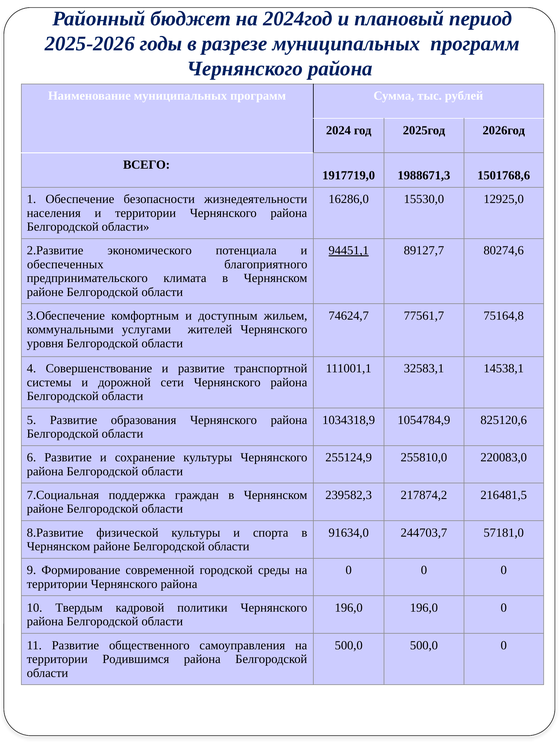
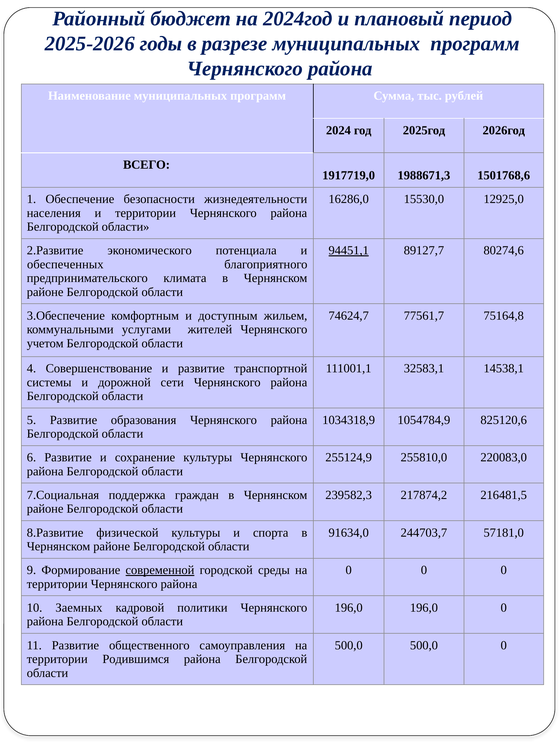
уровня: уровня -> учетом
современной underline: none -> present
Твердым: Твердым -> Заемных
